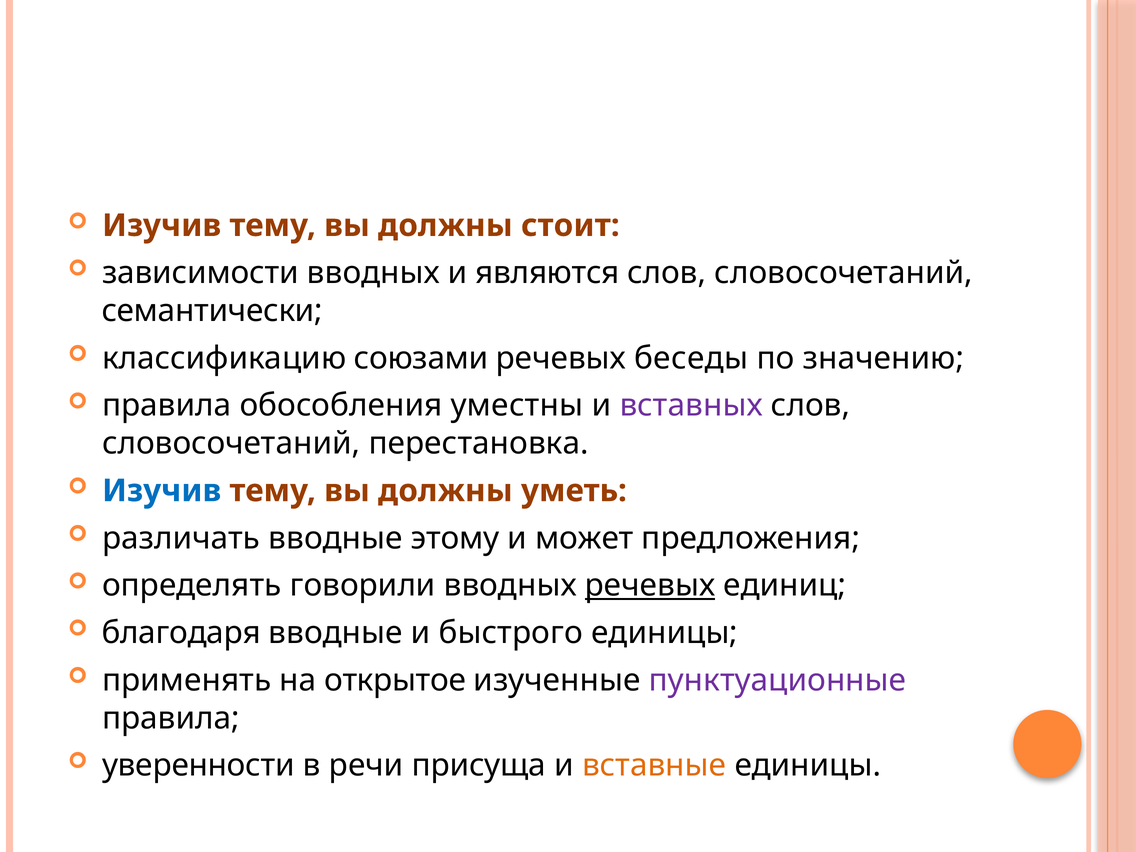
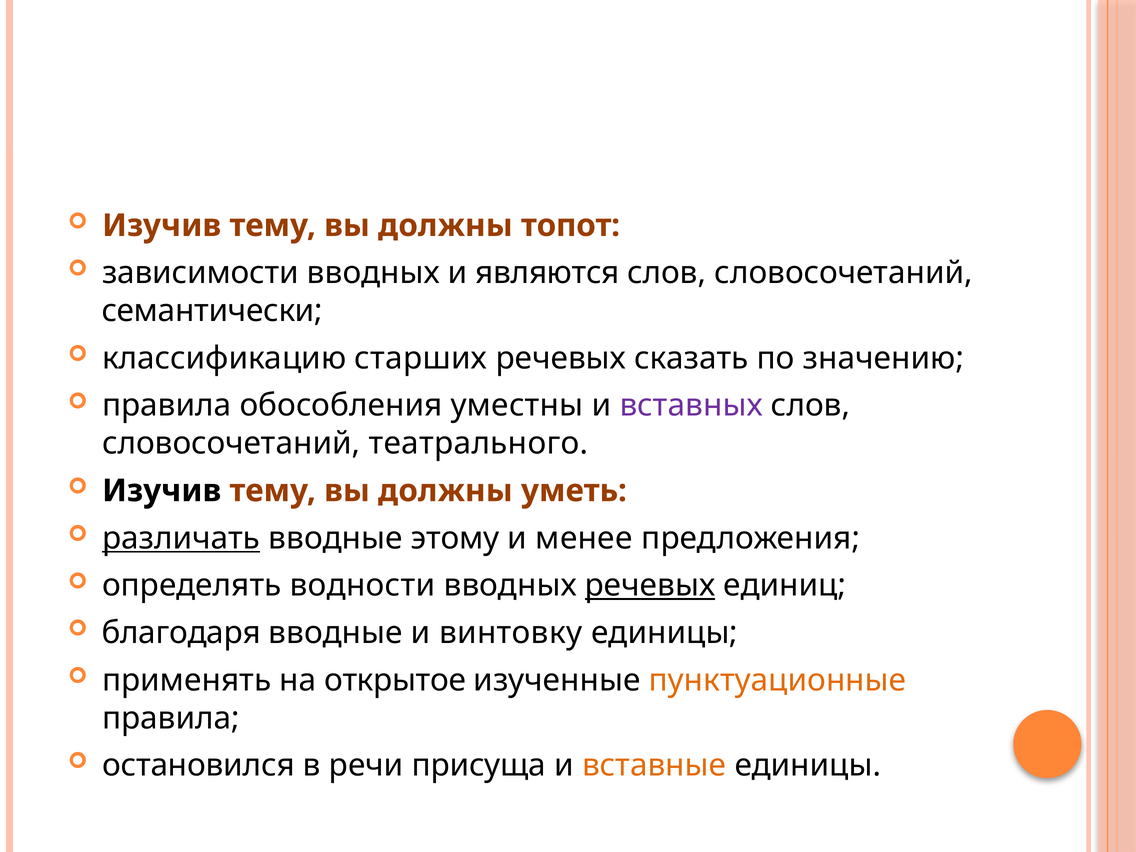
стоит: стоит -> топот
союзами: союзами -> старших
беседы: беседы -> сказать
перестановка: перестановка -> театрального
Изучив at (162, 491) colour: blue -> black
различать underline: none -> present
может: может -> менее
говорили: говорили -> водности
быстрого: быстрого -> винтовку
пунктуационные colour: purple -> orange
уверенности: уверенности -> остановился
